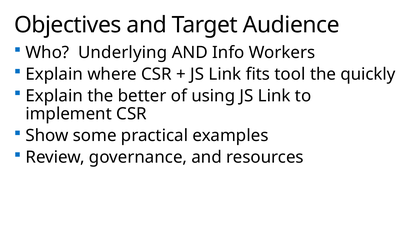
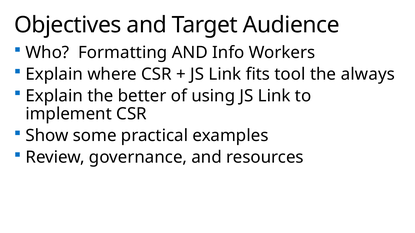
Underlying: Underlying -> Formatting
quickly: quickly -> always
